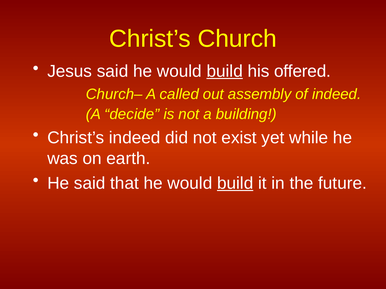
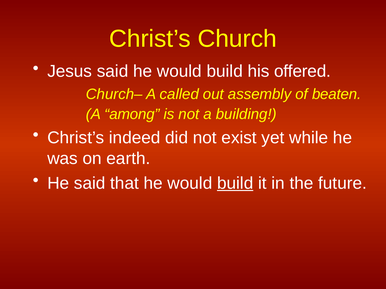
build at (225, 71) underline: present -> none
of indeed: indeed -> beaten
decide: decide -> among
